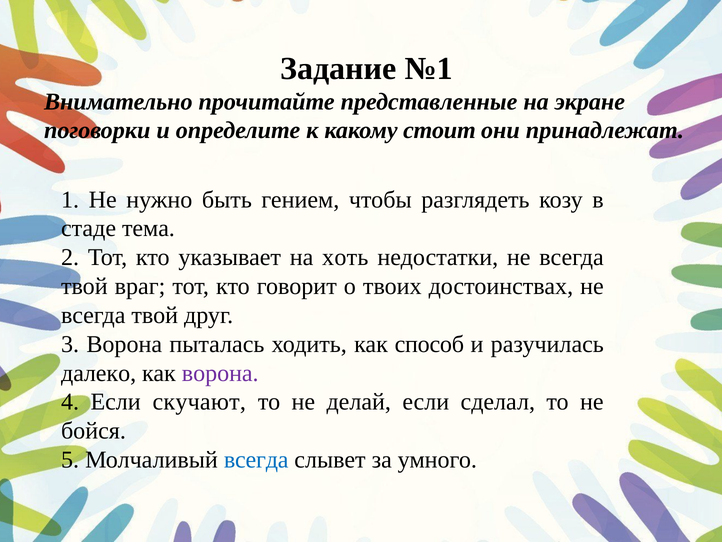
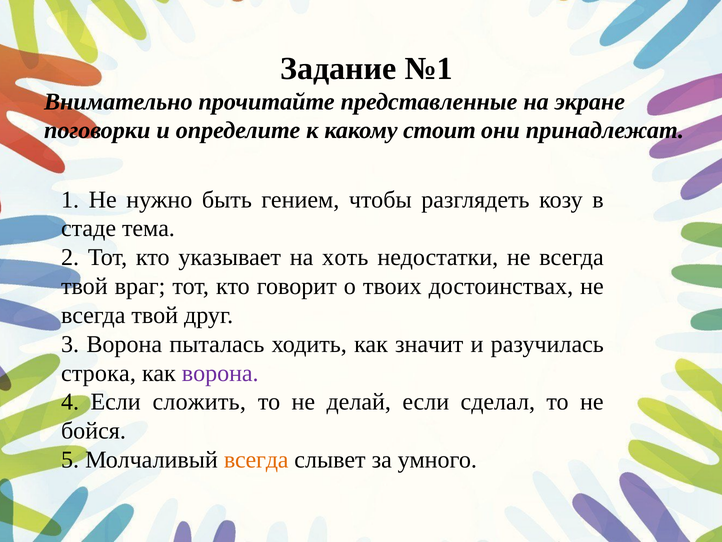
способ: способ -> значит
далеко: далеко -> строка
скучают: скучают -> сложить
всегда at (256, 459) colour: blue -> orange
